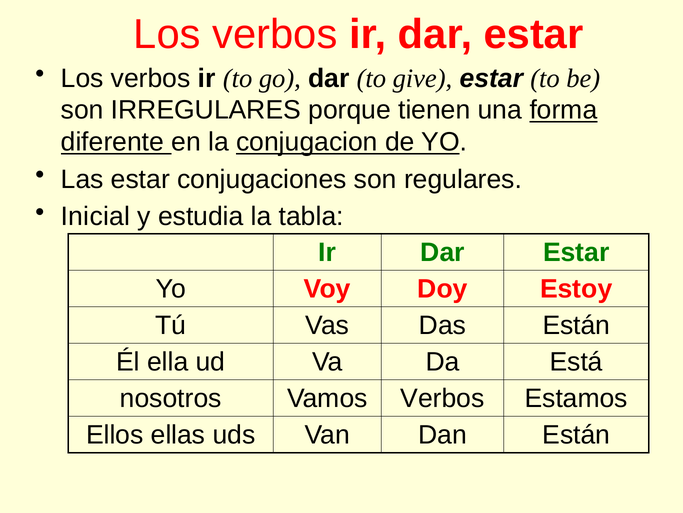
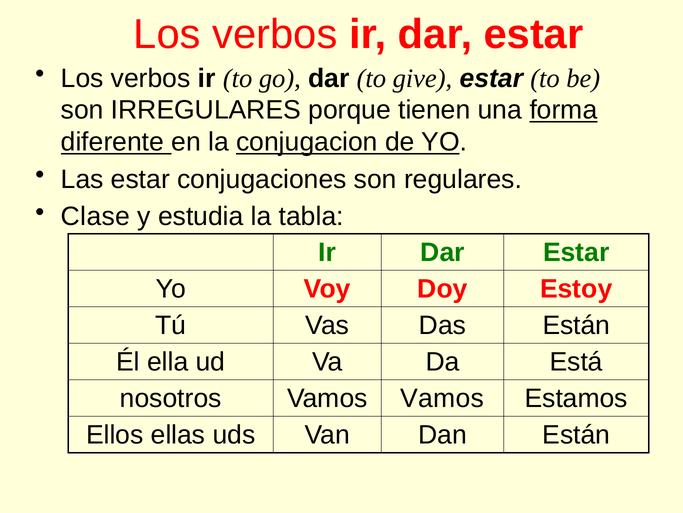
Inicial: Inicial -> Clase
Vamos Verbos: Verbos -> Vamos
